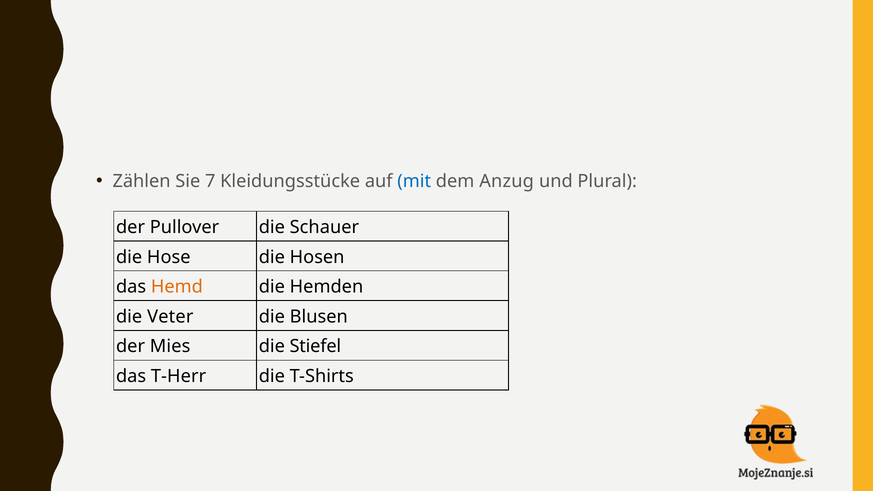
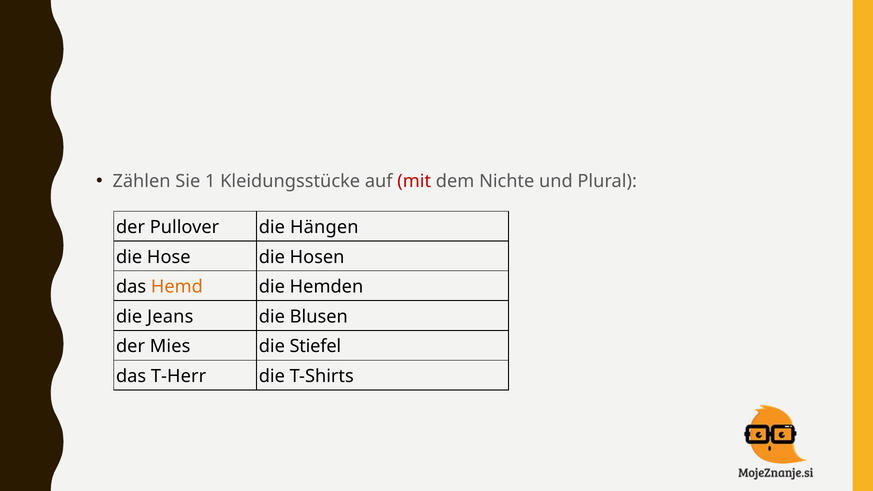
7: 7 -> 1
mit colour: blue -> red
Anzug: Anzug -> Nichte
Schauer: Schauer -> Hängen
Veter: Veter -> Jeans
